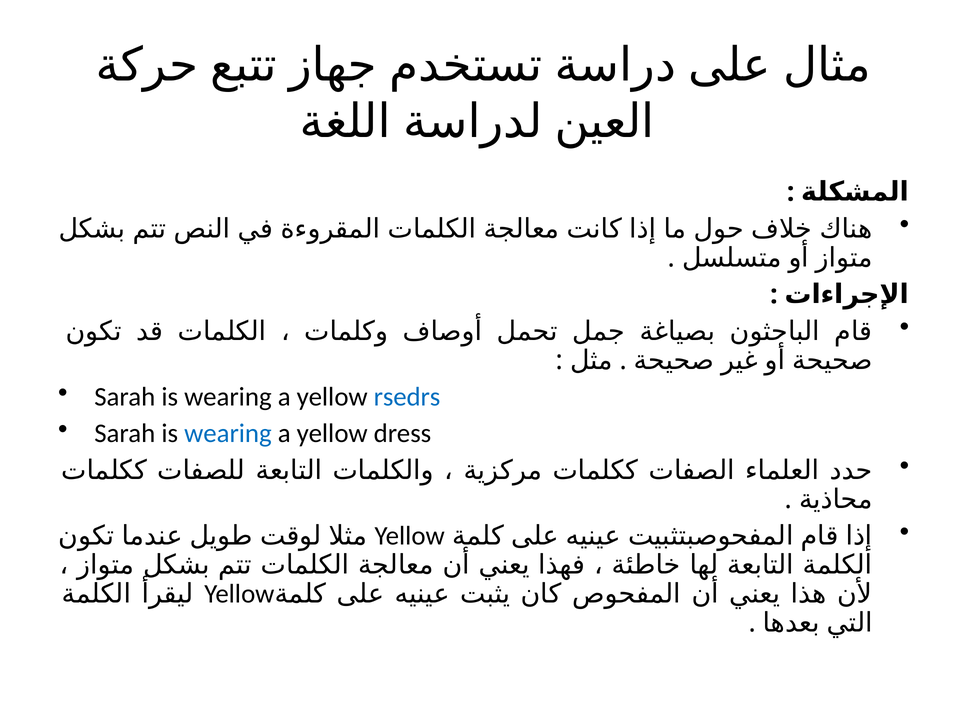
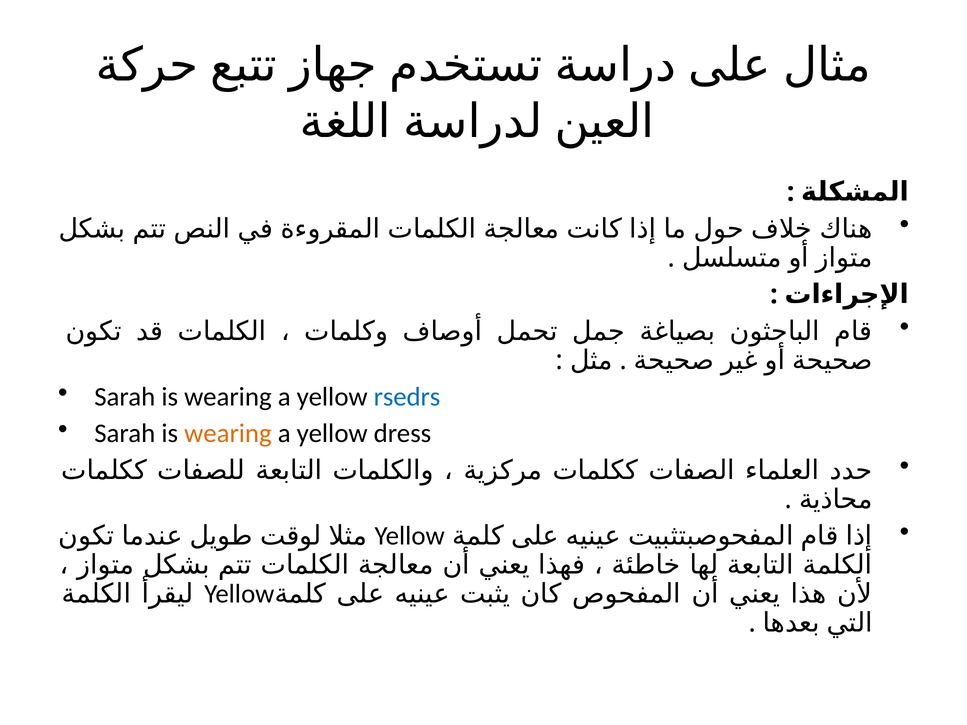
wearing at (228, 434) colour: blue -> orange
